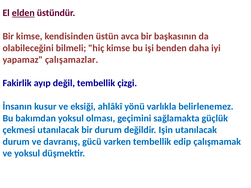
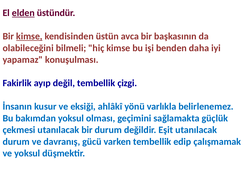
kimse at (29, 36) underline: none -> present
çalışamazlar: çalışamazlar -> konuşulması
Işin: Işin -> Eşit
